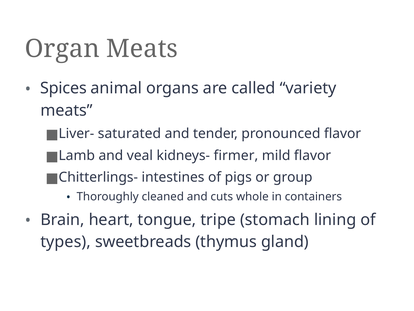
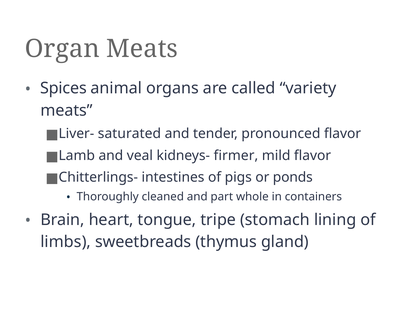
group: group -> ponds
cuts: cuts -> part
types: types -> limbs
